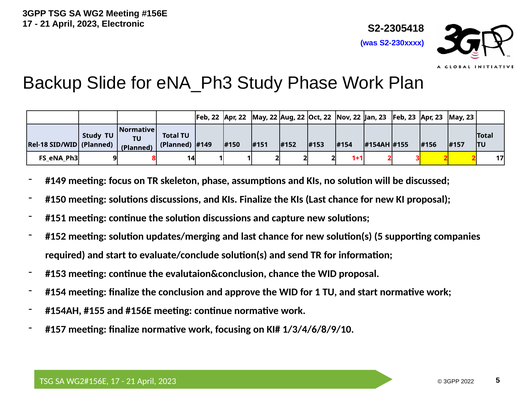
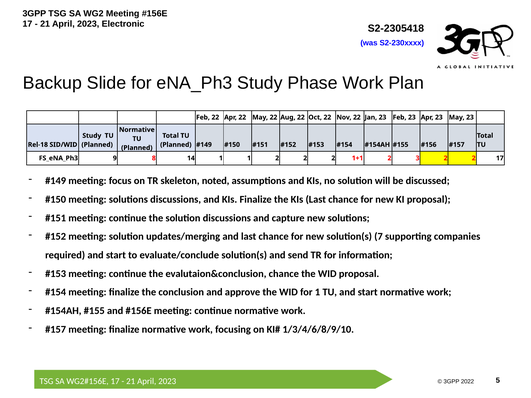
skeleton phase: phase -> noted
solution(s 5: 5 -> 7
